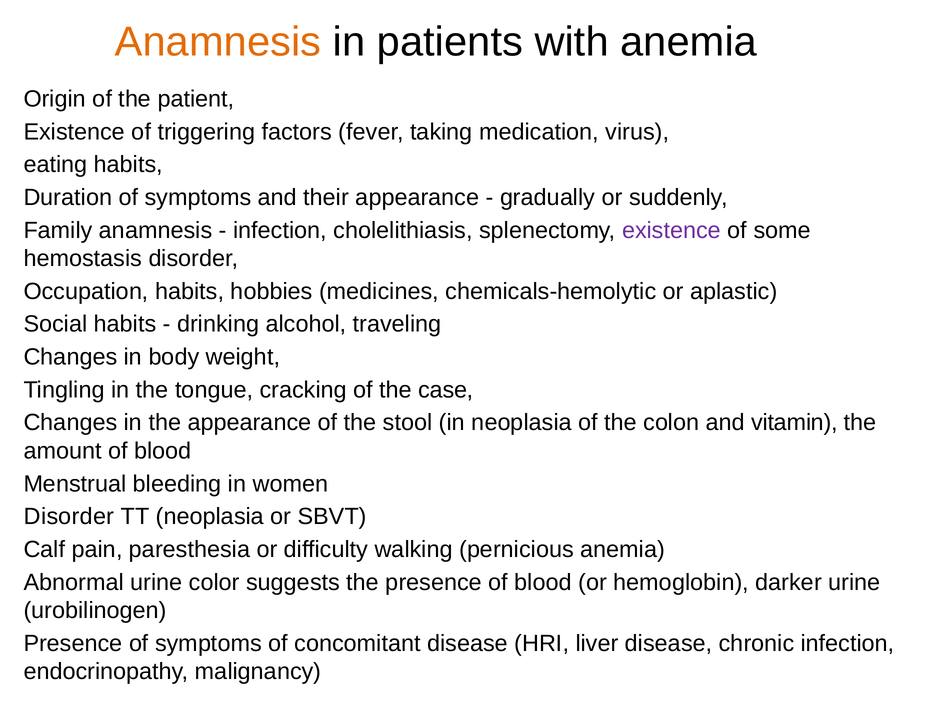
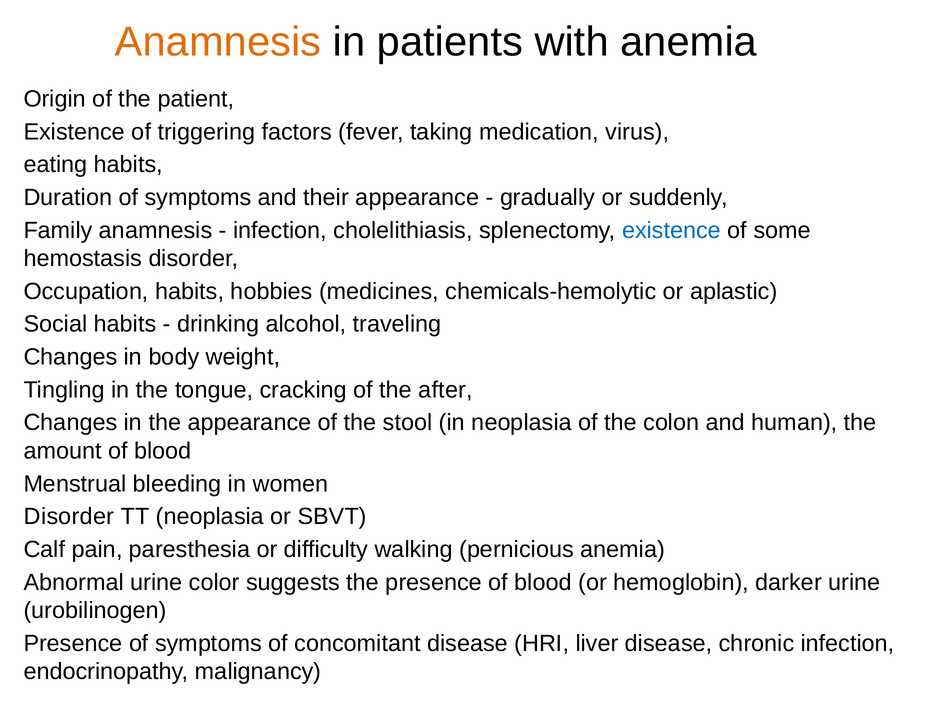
existence at (672, 230) colour: purple -> blue
case: case -> after
vitamin: vitamin -> human
